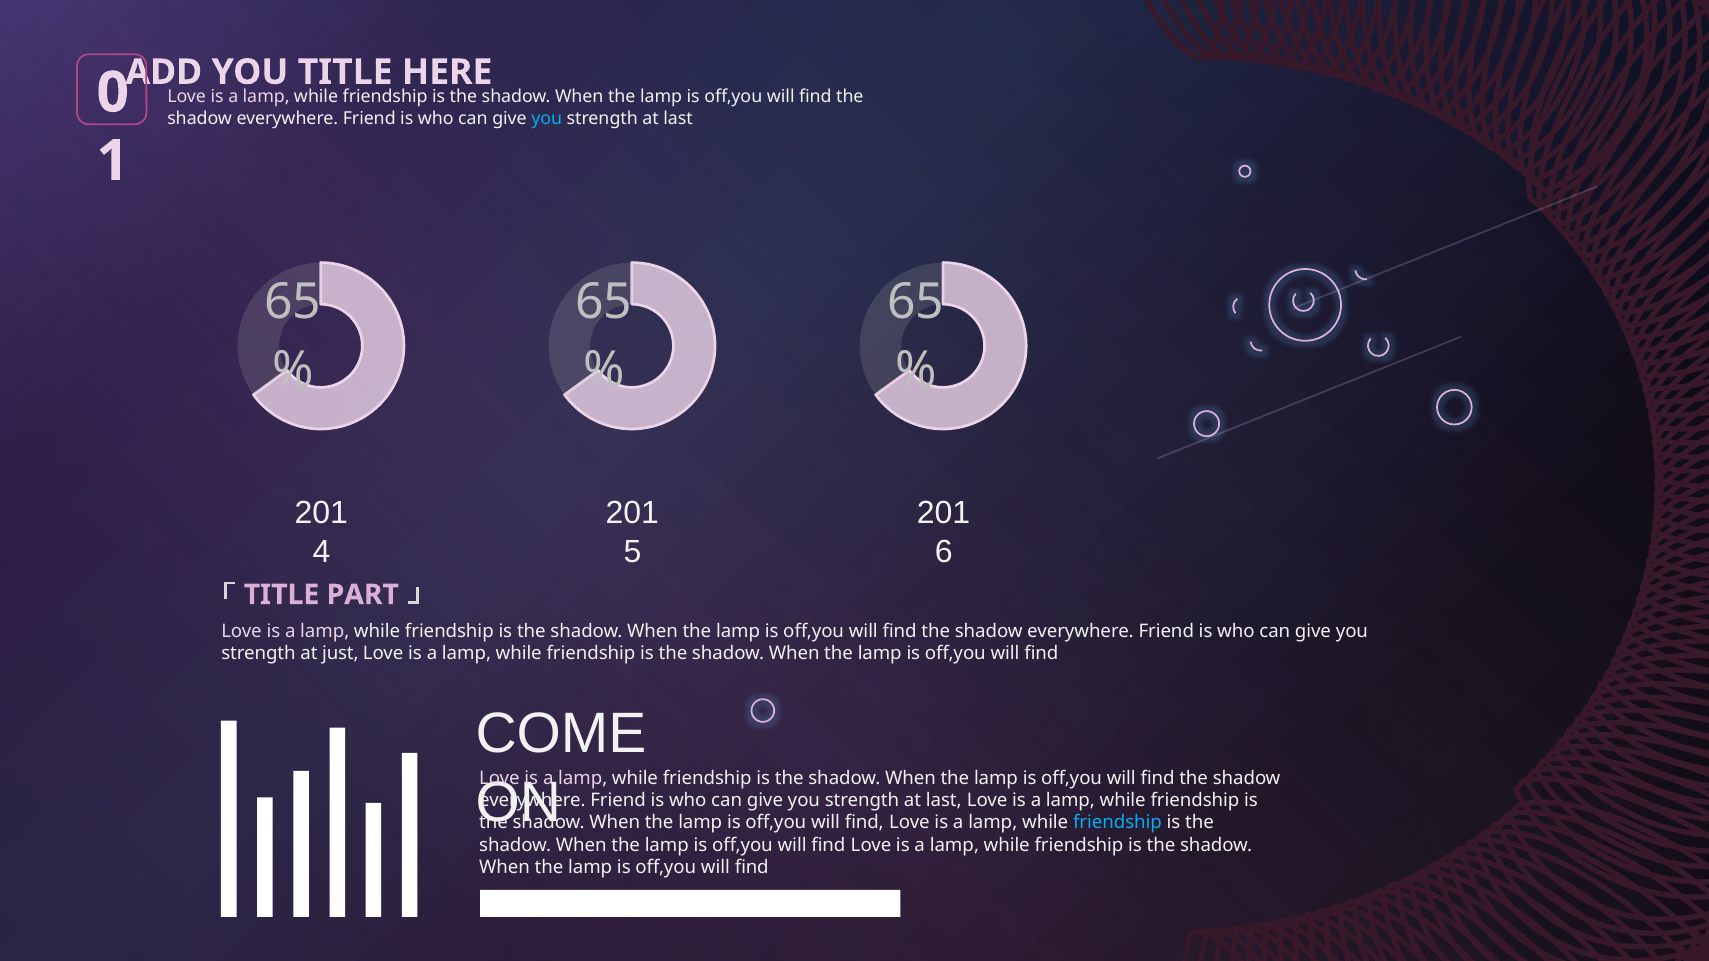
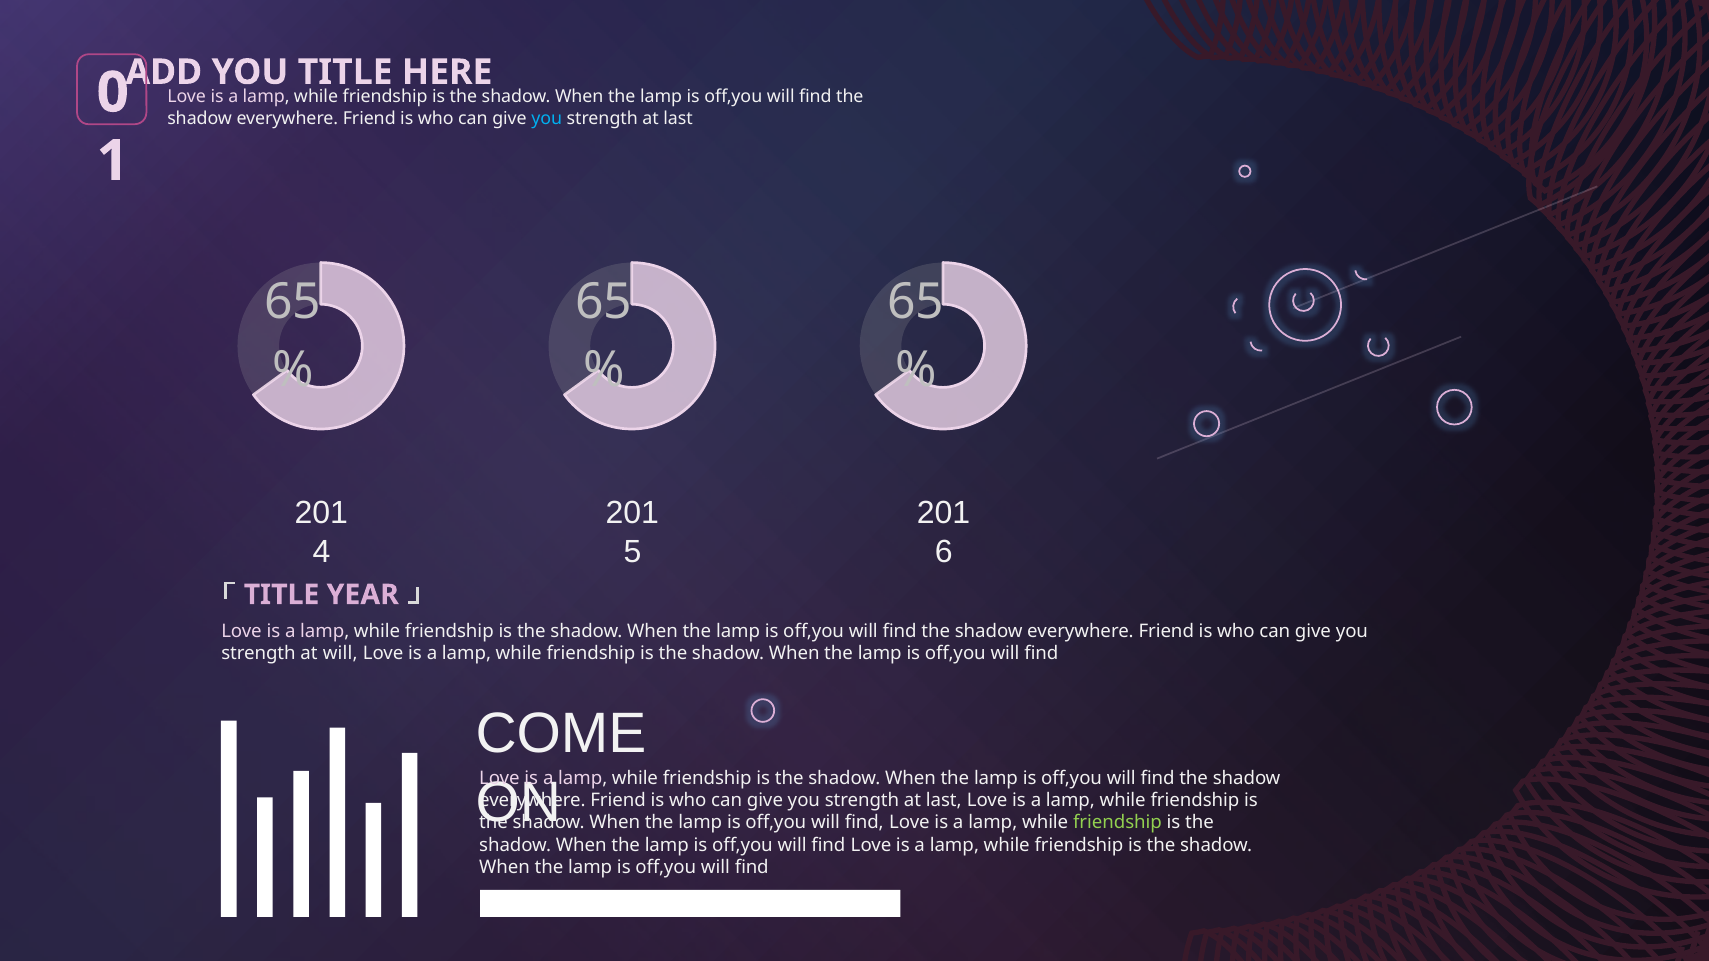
PART: PART -> YEAR
at just: just -> will
friendship at (1117, 823) colour: light blue -> light green
